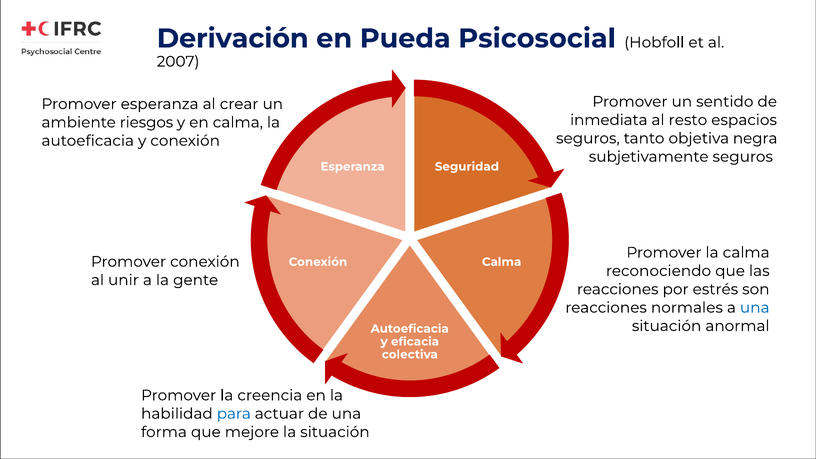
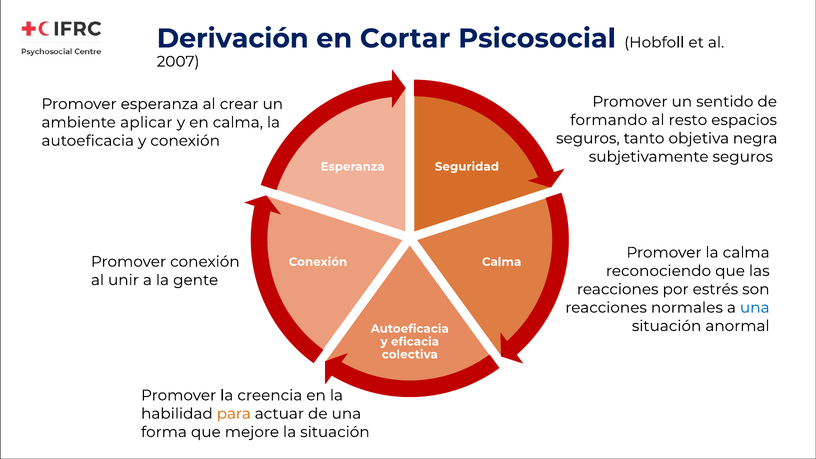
Pueda: Pueda -> Cortar
inmediata: inmediata -> formando
riesgos: riesgos -> aplicar
para colour: blue -> orange
